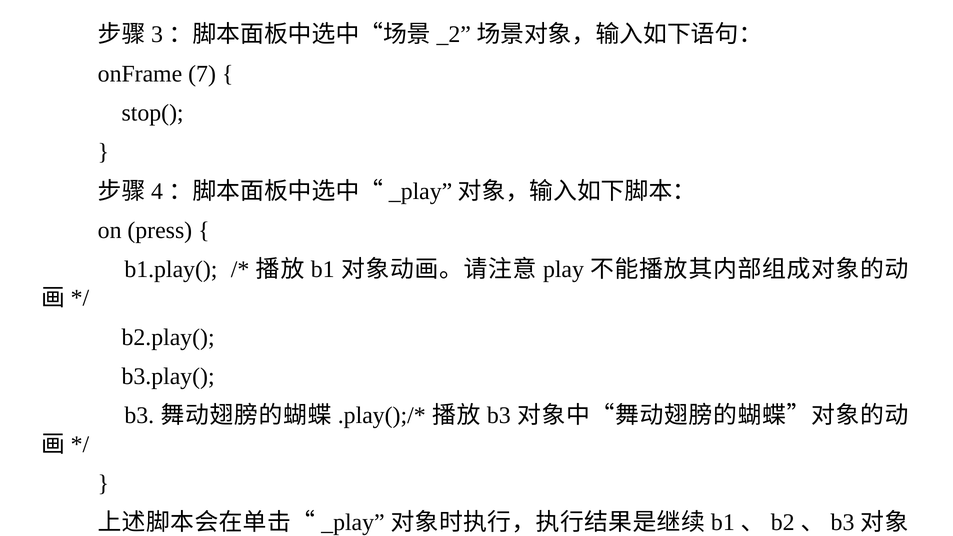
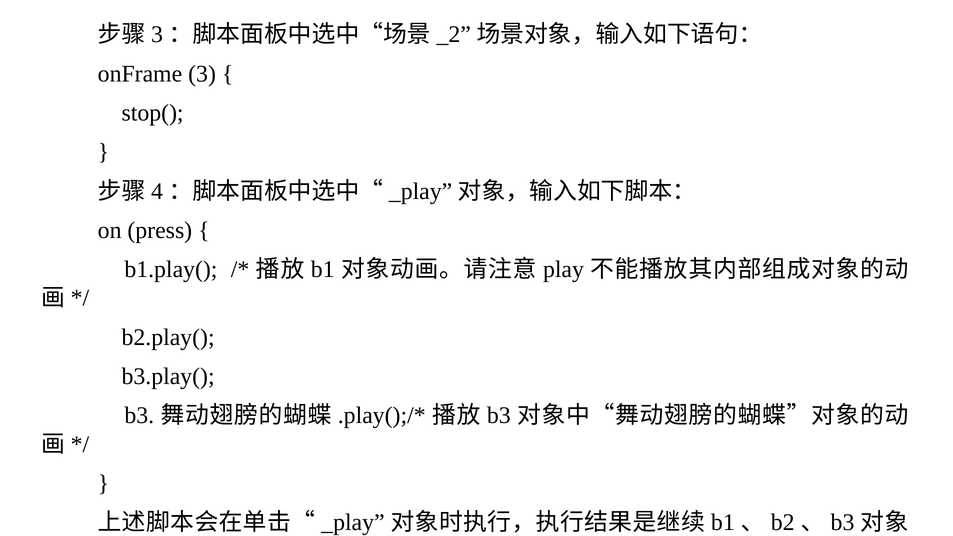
7: 7 -> 3
